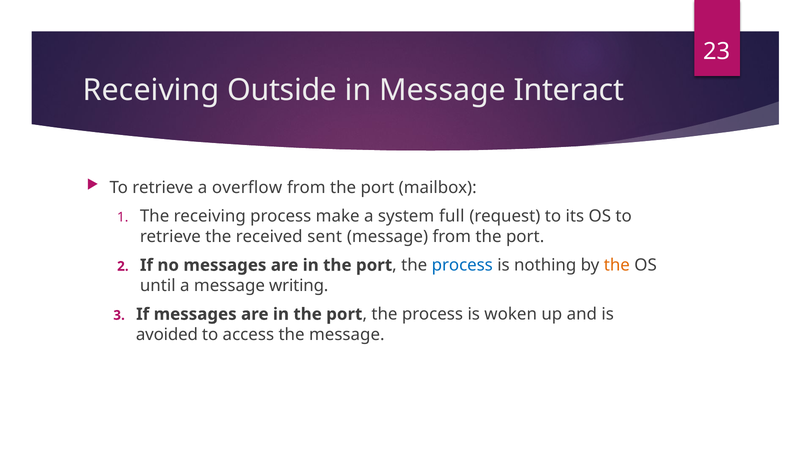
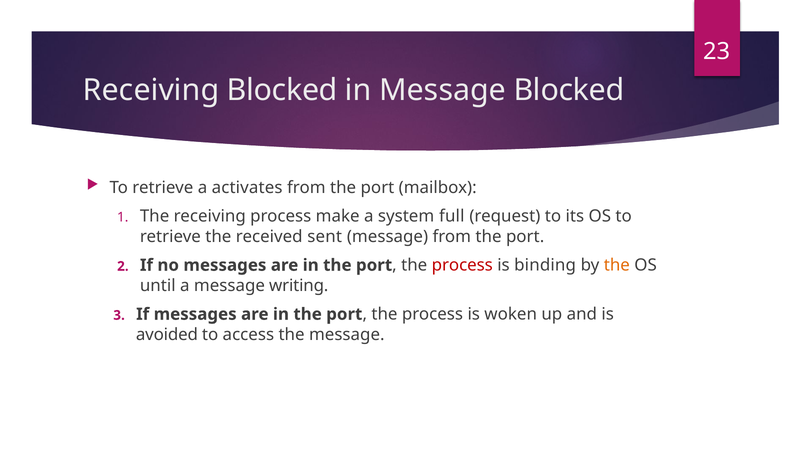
Receiving Outside: Outside -> Blocked
Message Interact: Interact -> Blocked
overflow: overflow -> activates
process at (462, 265) colour: blue -> red
nothing: nothing -> binding
